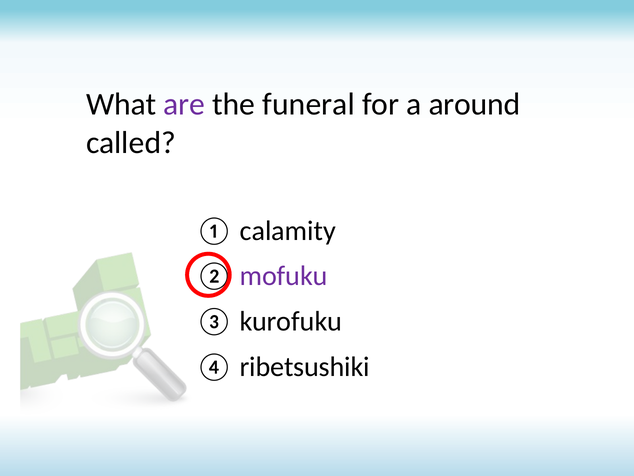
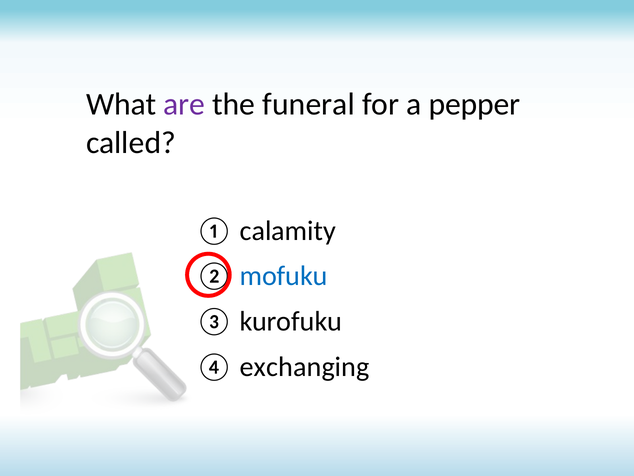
around: around -> pepper
mofuku colour: purple -> blue
ribetsushiki: ribetsushiki -> exchanging
